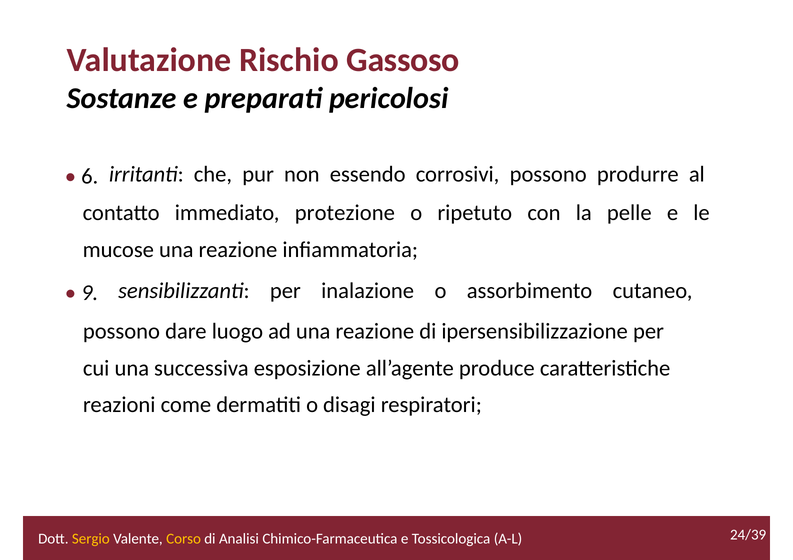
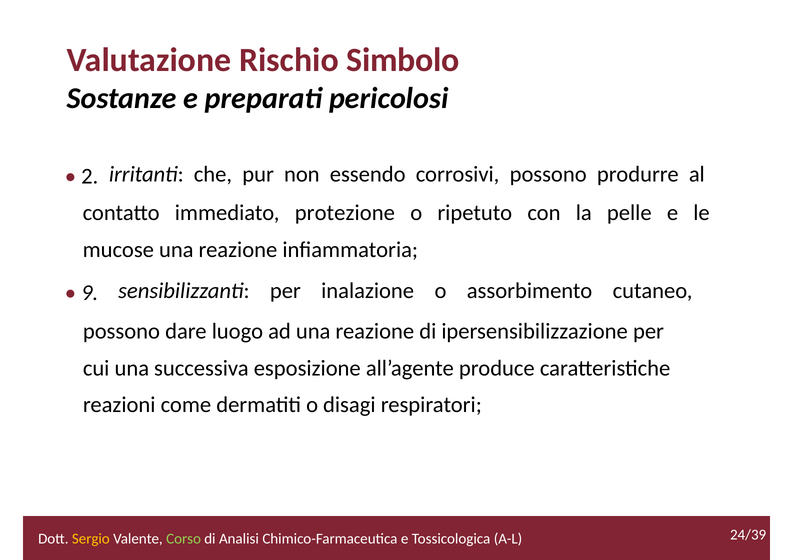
Gassoso: Gassoso -> Simbolo
6: 6 -> 2
Corso colour: yellow -> light green
